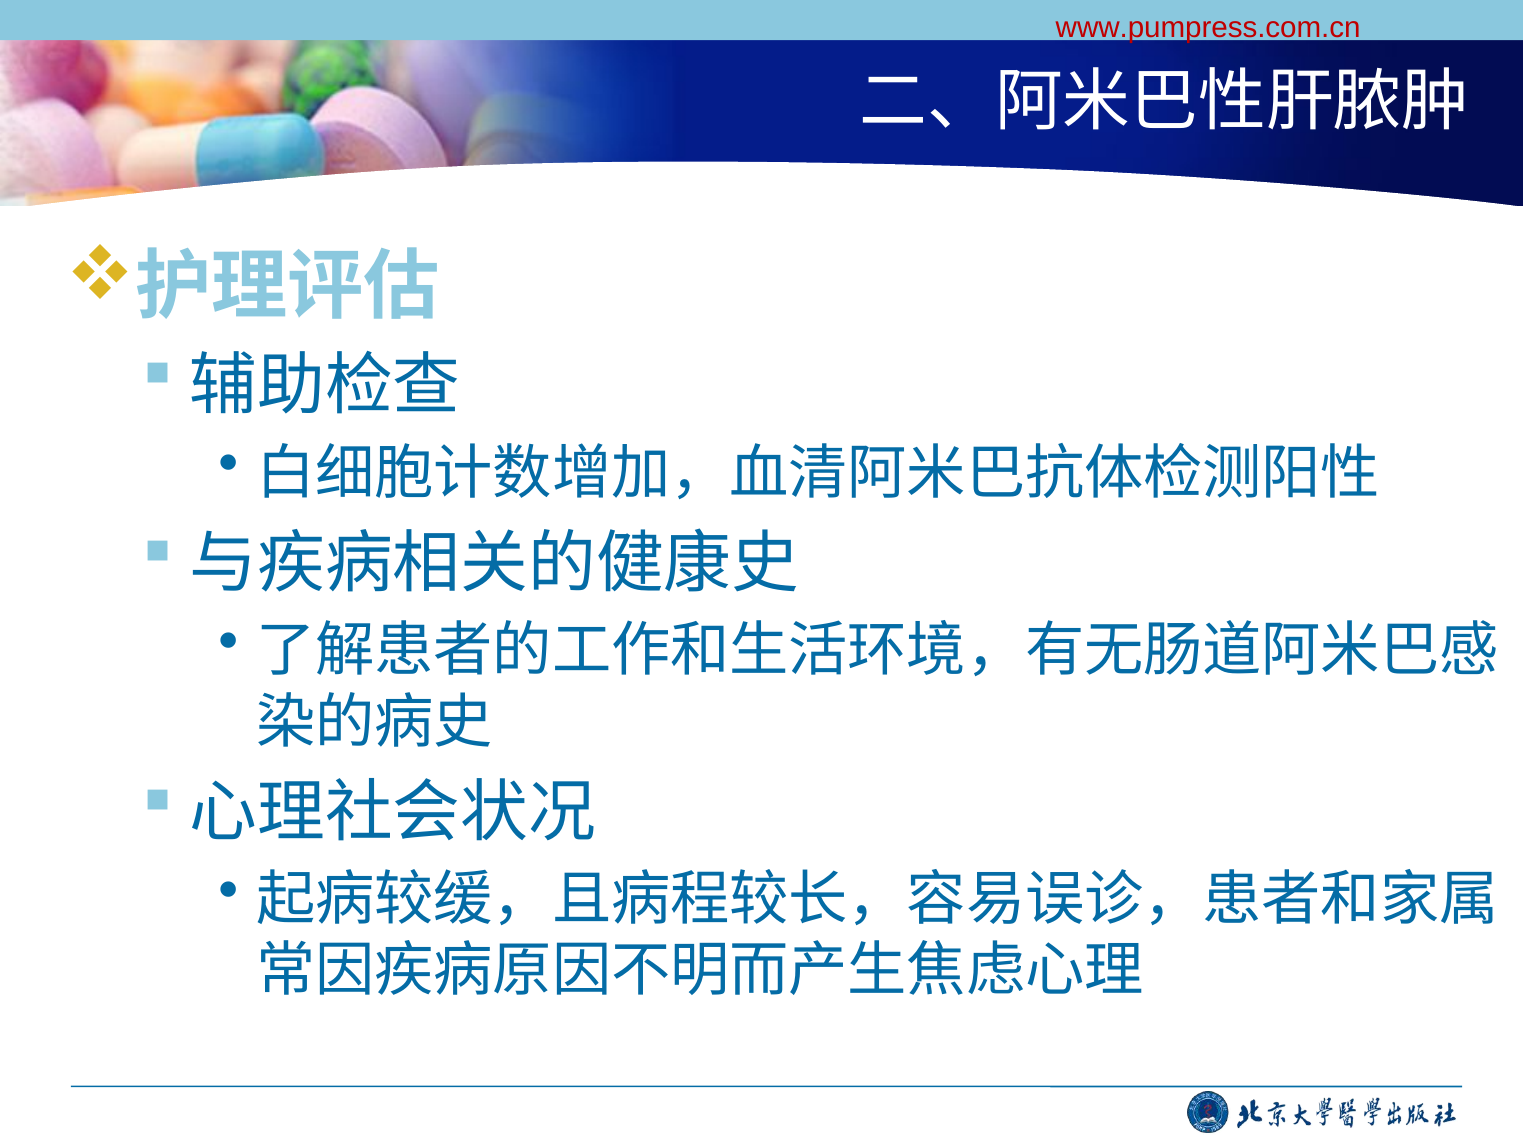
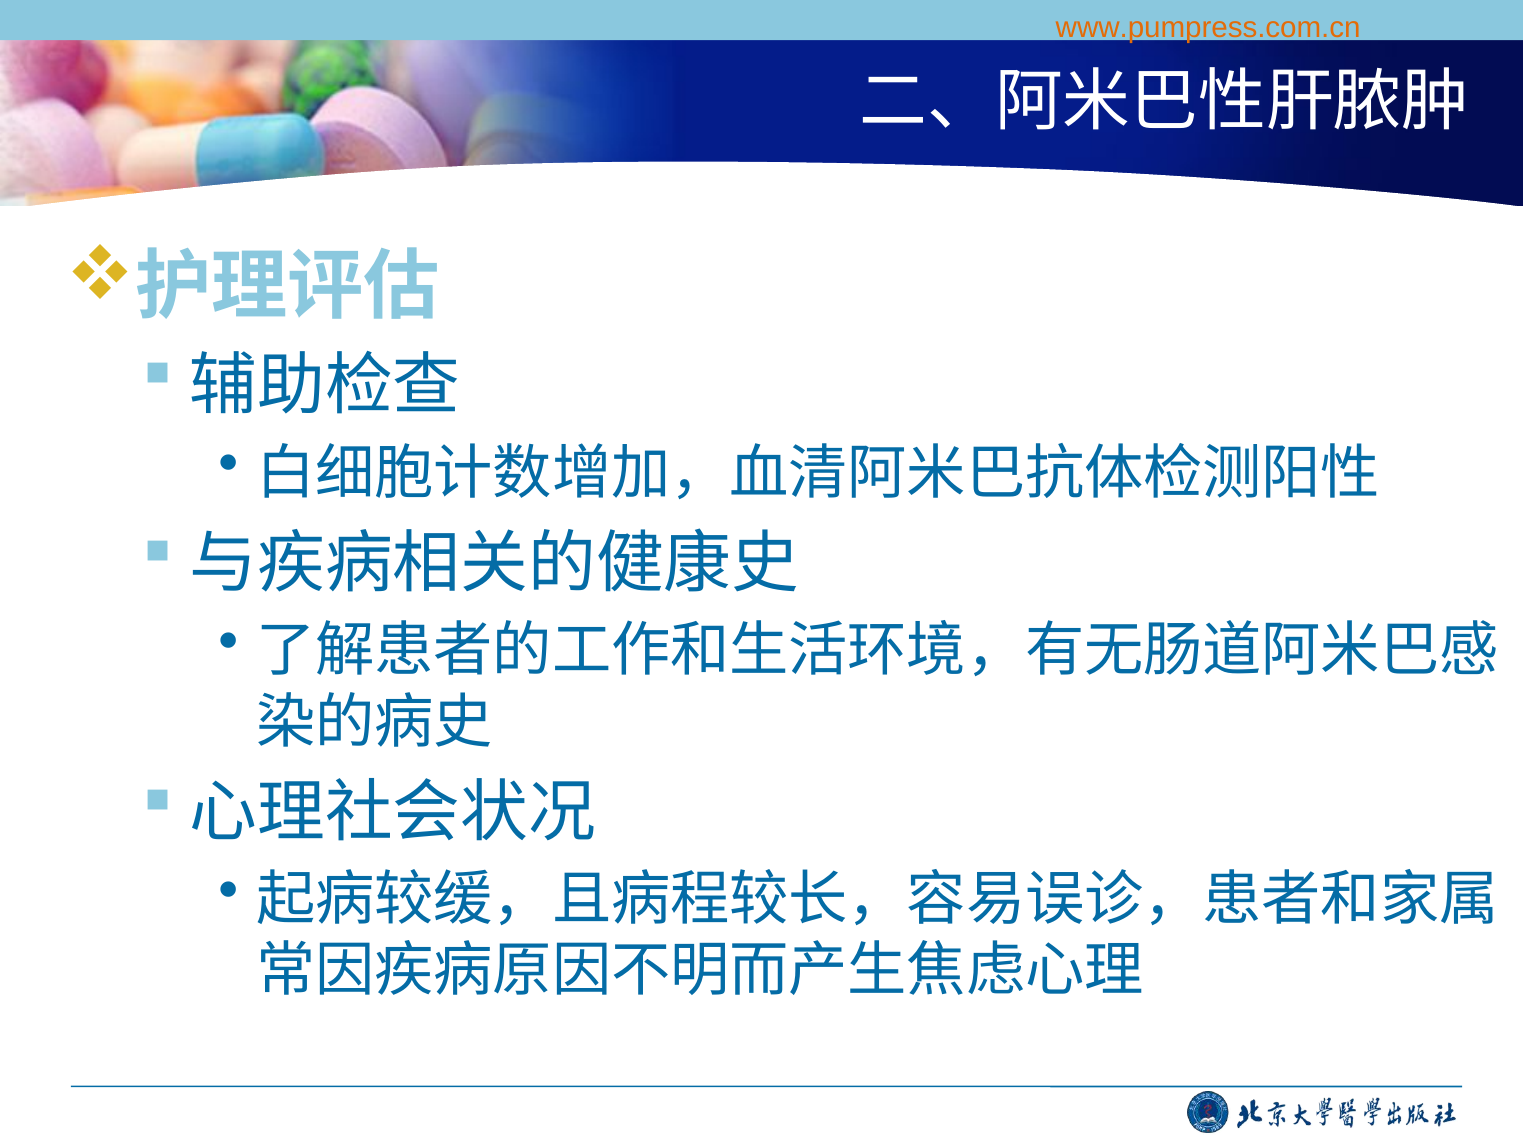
www.pumpress.com.cn colour: red -> orange
